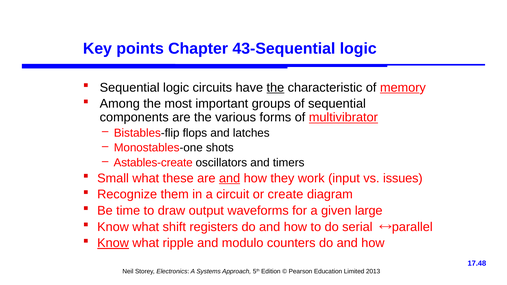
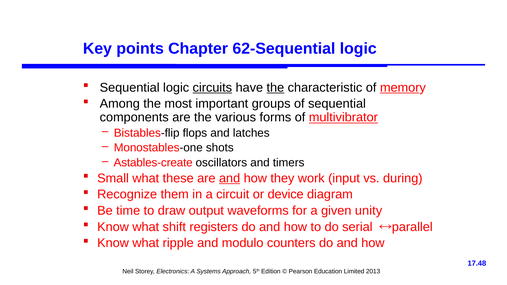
43-Sequential: 43-Sequential -> 62-Sequential
circuits underline: none -> present
issues: issues -> during
create: create -> device
large: large -> unity
Know at (113, 243) underline: present -> none
